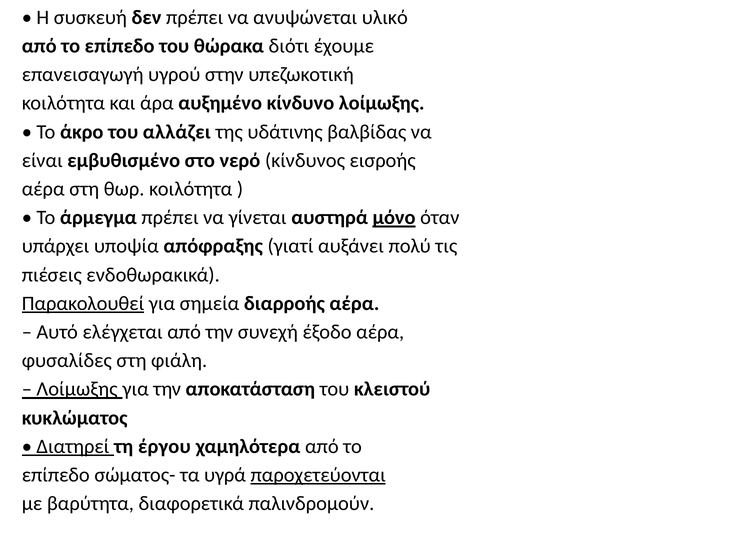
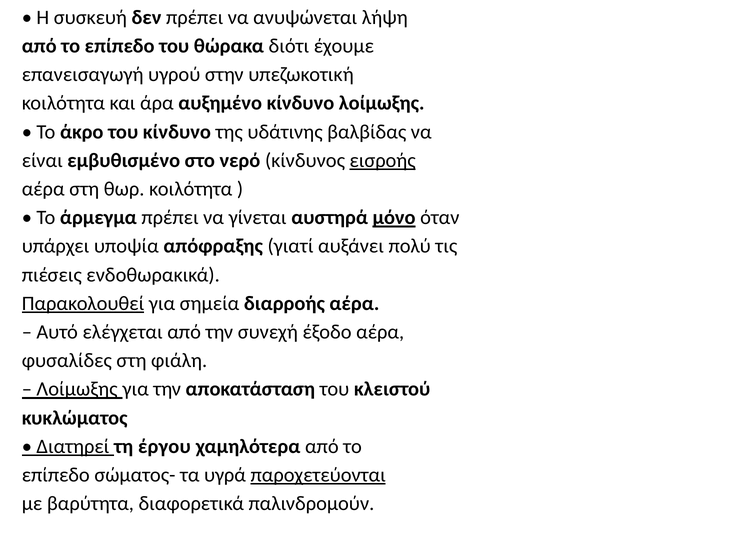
υλικό: υλικό -> λήψη
του αλλάζει: αλλάζει -> κίνδυνο
εισροής underline: none -> present
